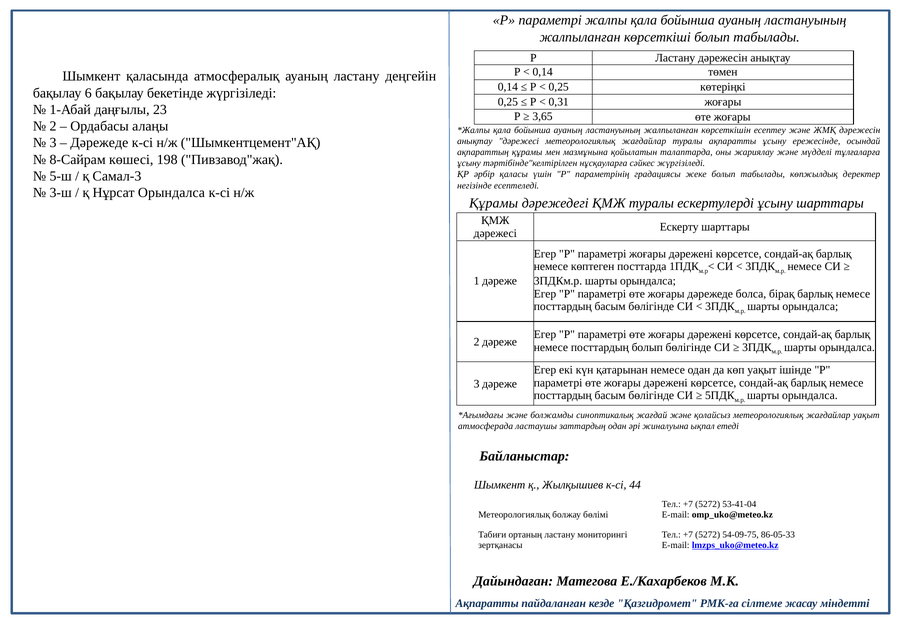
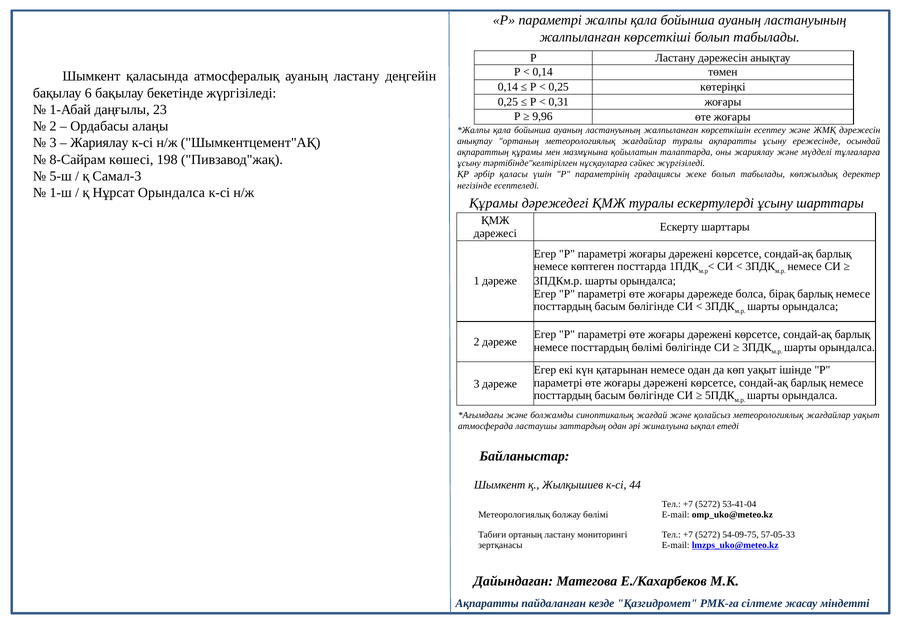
3,65: 3,65 -> 9,96
Дәрежеде at (99, 143): Дәрежеде -> Жариялау
анықтау дәрежесі: дәрежесі -> ортаның
3-ш: 3-ш -> 1-ш
посттардың болып: болып -> бөлімі
86-05-33: 86-05-33 -> 57-05-33
